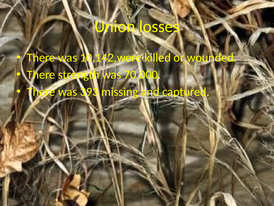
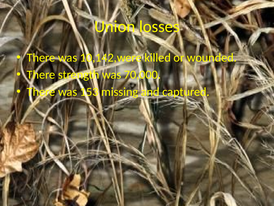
393: 393 -> 153
